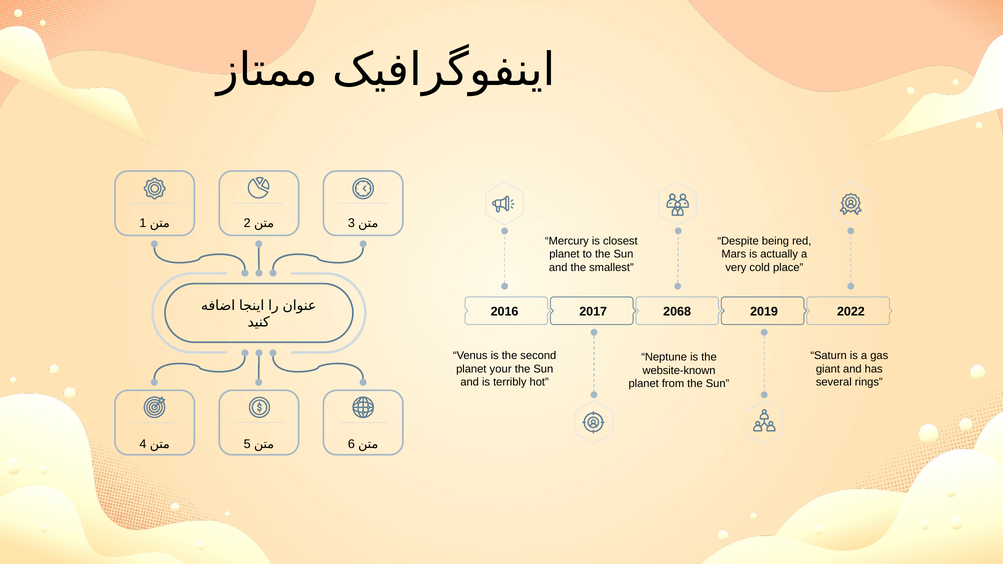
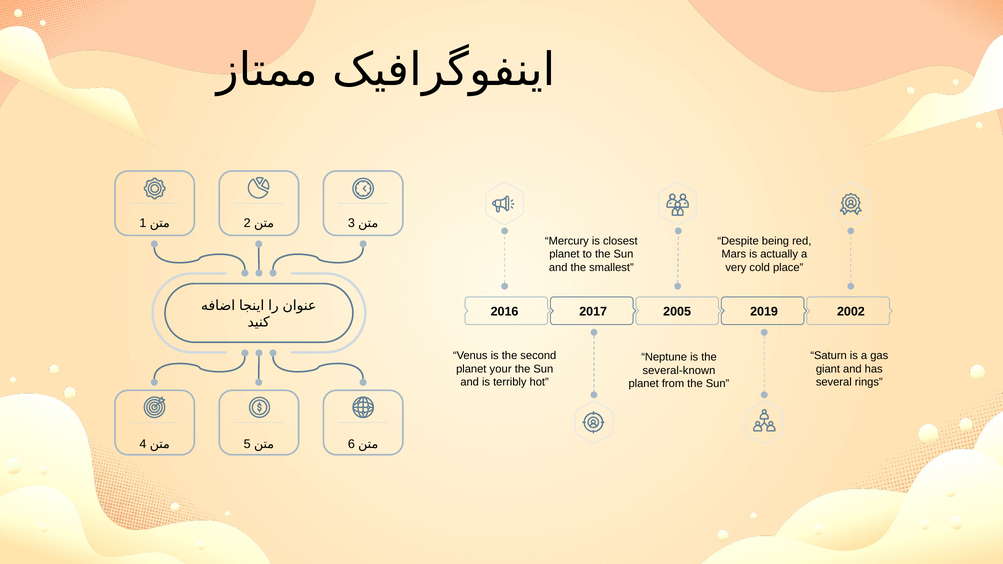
2068: 2068 -> 2005
2022: 2022 -> 2002
website-known: website-known -> several-known
